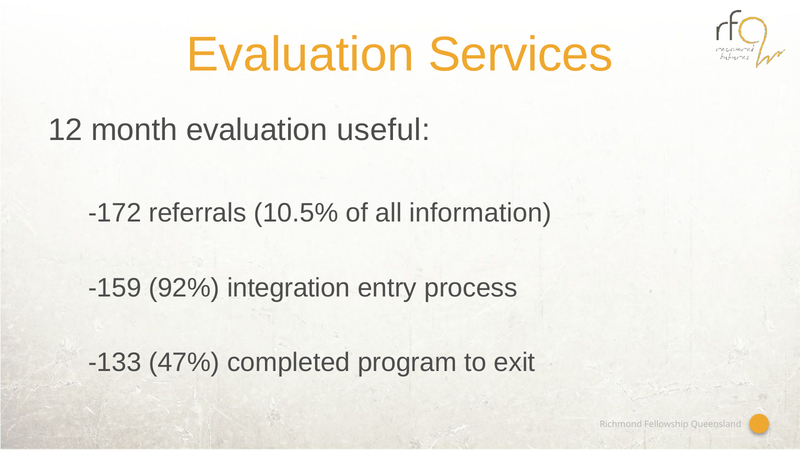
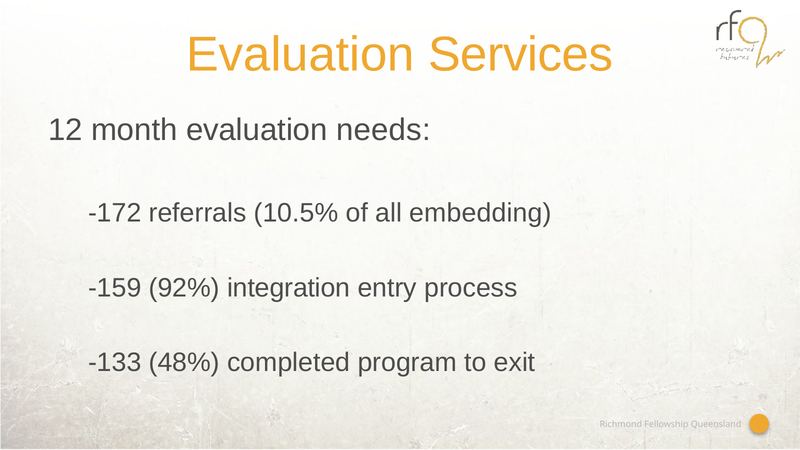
useful: useful -> needs
information: information -> embedding
47%: 47% -> 48%
